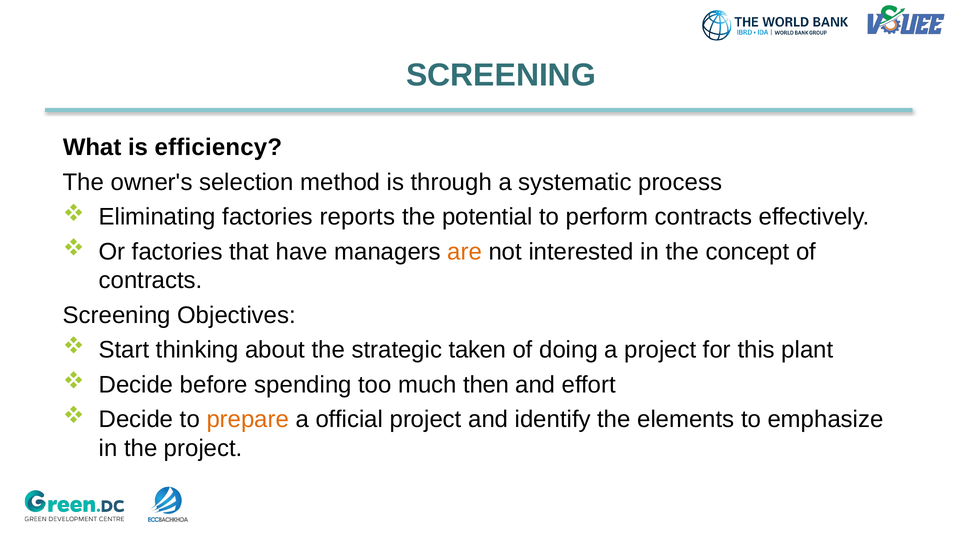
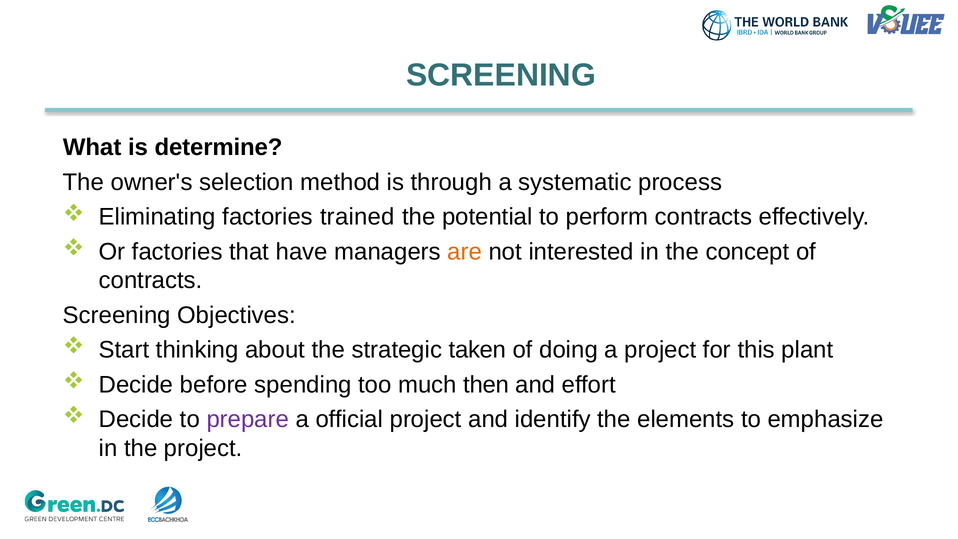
efficiency: efficiency -> determine
reports: reports -> trained
prepare colour: orange -> purple
